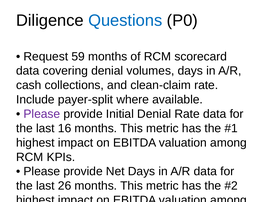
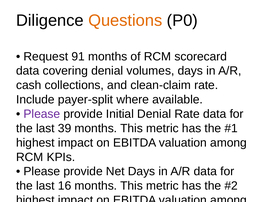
Questions colour: blue -> orange
59: 59 -> 91
16: 16 -> 39
26: 26 -> 16
